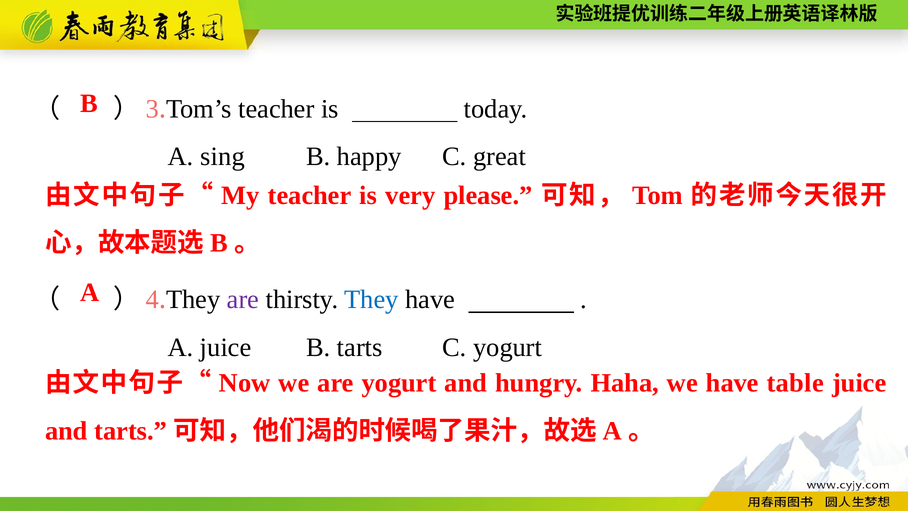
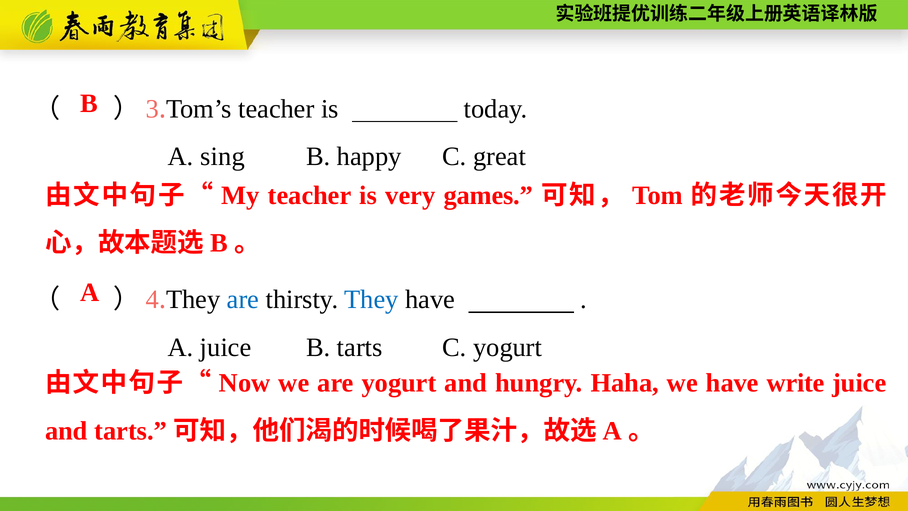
please: please -> games
are at (243, 300) colour: purple -> blue
table: table -> write
